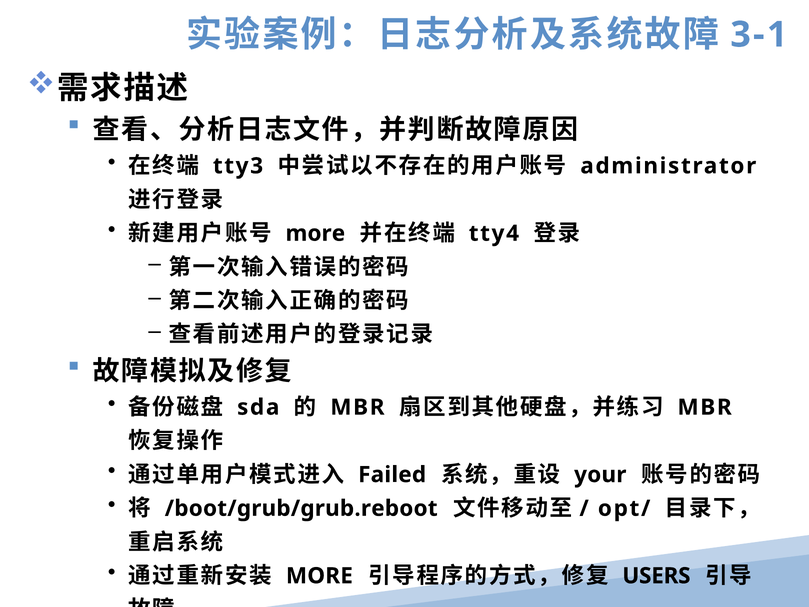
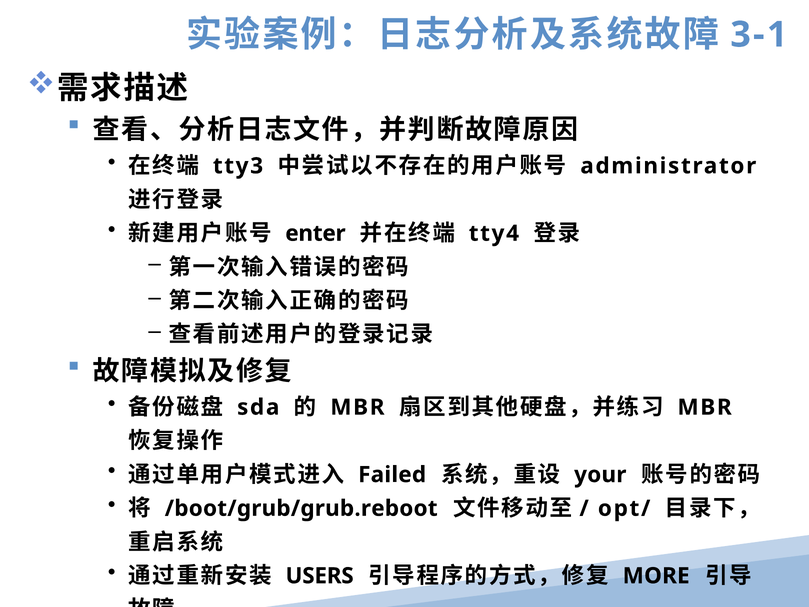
more at (315, 233): more -> enter
MORE at (319, 576): MORE -> USERS
USERS: USERS -> MORE
